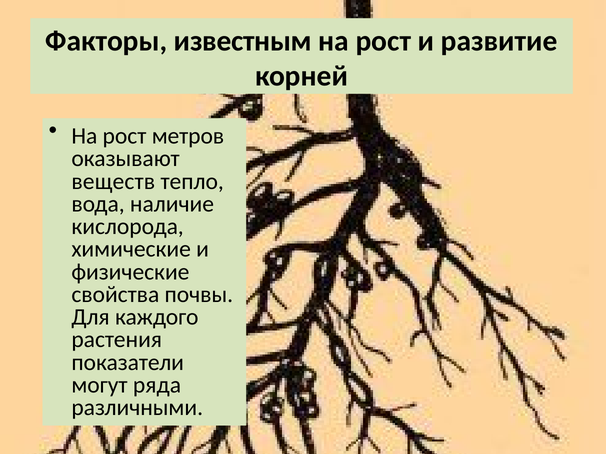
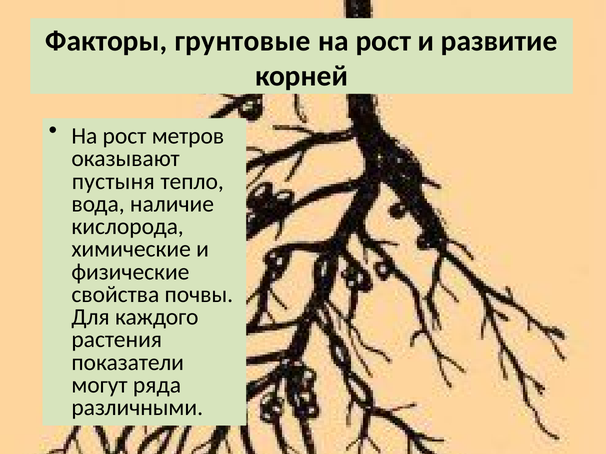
известным: известным -> грунтовые
веществ: веществ -> пустыня
